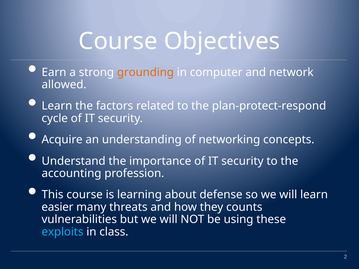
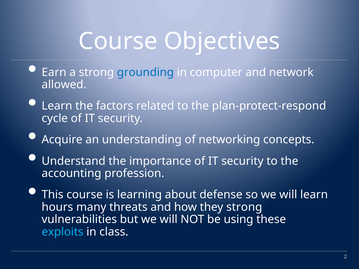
grounding colour: orange -> blue
easier: easier -> hours
they counts: counts -> strong
